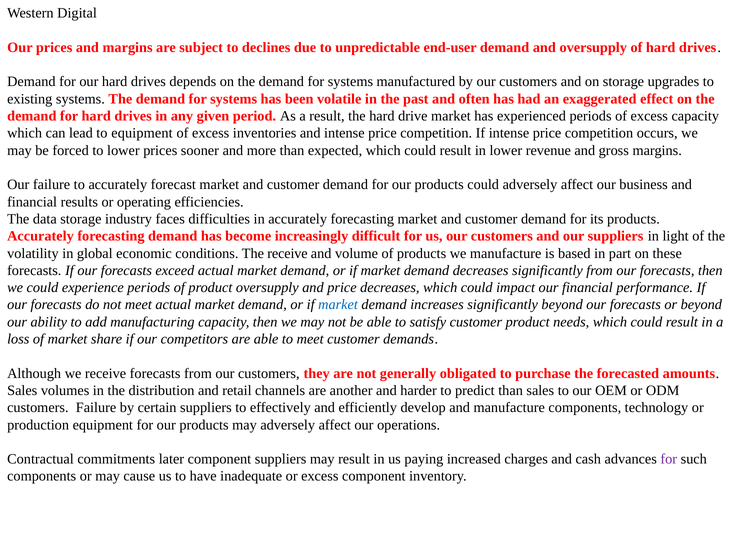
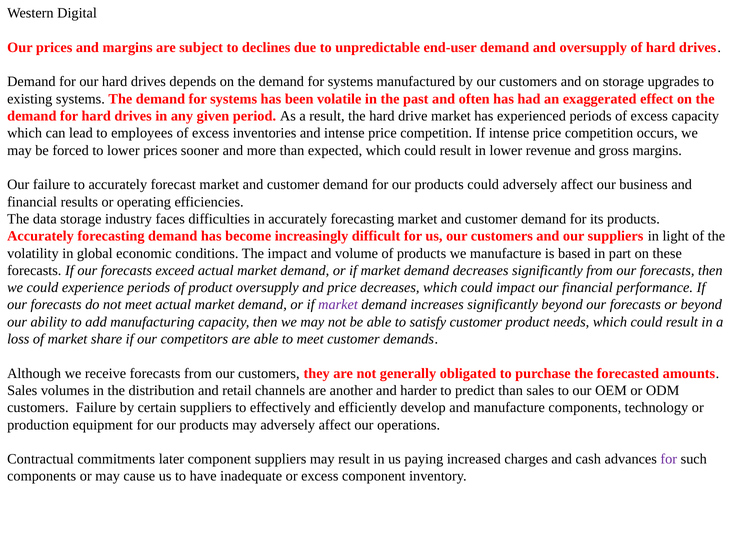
to equipment: equipment -> employees
The receive: receive -> impact
market at (338, 304) colour: blue -> purple
